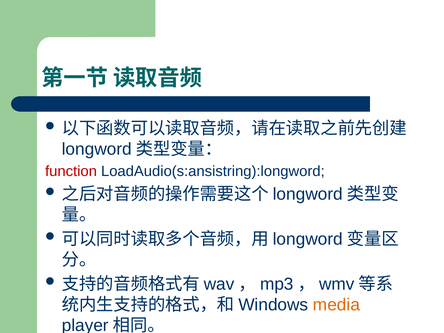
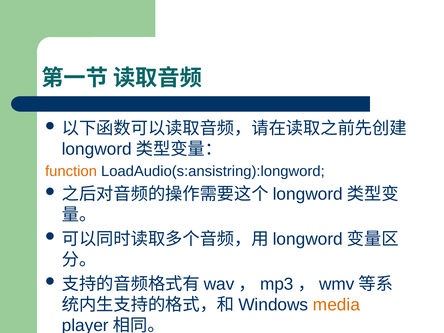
function colour: red -> orange
